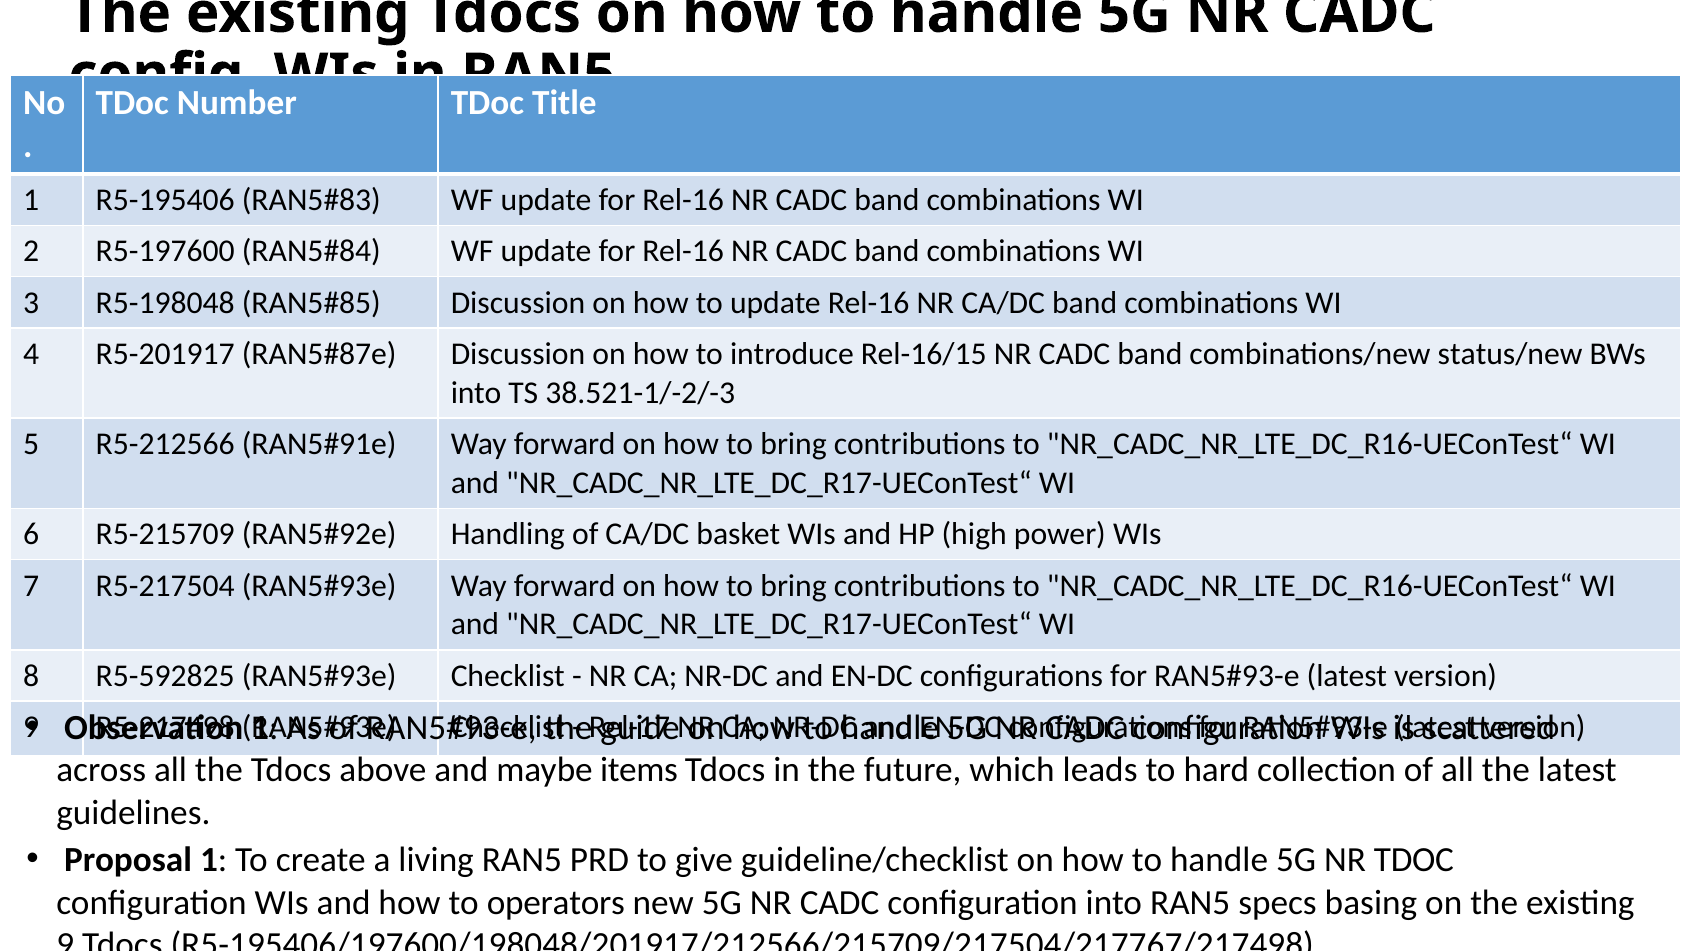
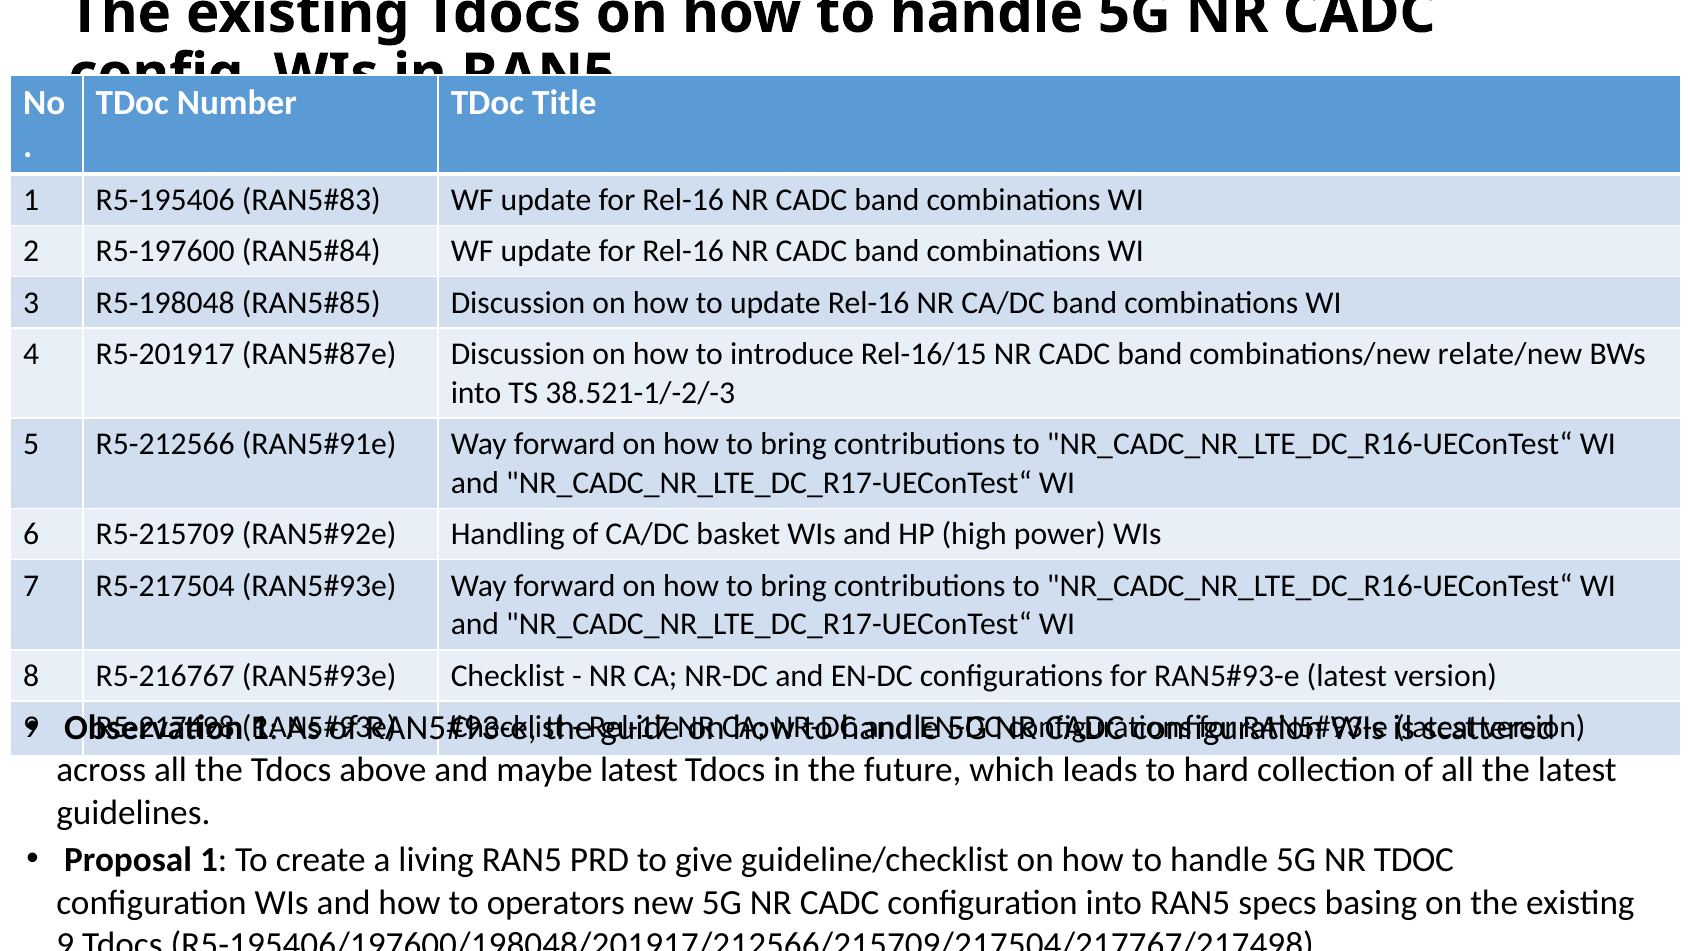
status/new: status/new -> relate/new
R5-592825: R5-592825 -> R5-216767
maybe items: items -> latest
